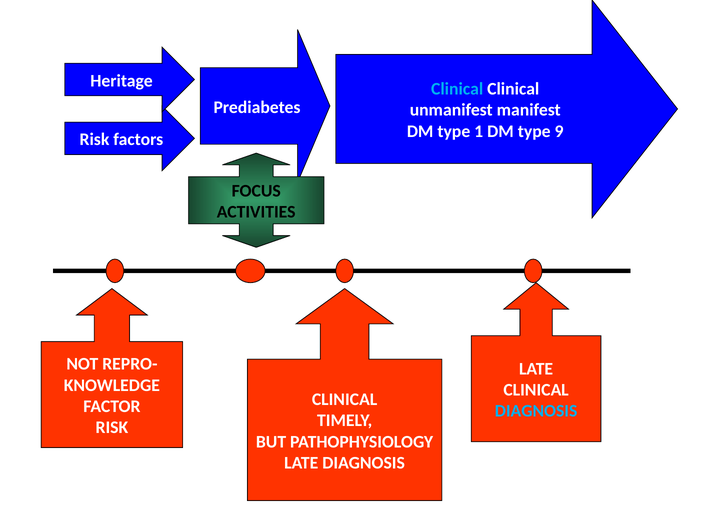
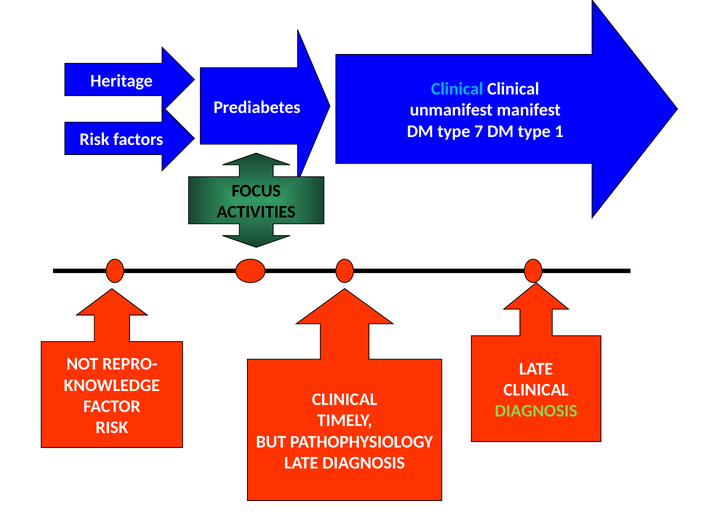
1: 1 -> 7
9: 9 -> 1
DIAGNOSIS at (536, 411) colour: light blue -> light green
